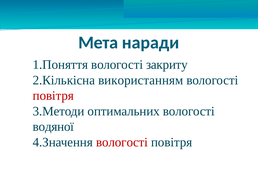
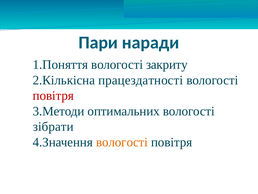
Мета: Мета -> Пари
використанням: використанням -> працездатності
водяної: водяної -> зібрати
вологості at (122, 142) colour: red -> orange
